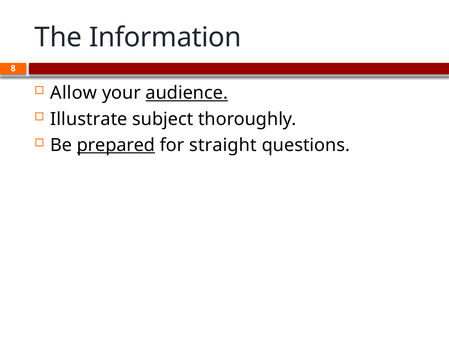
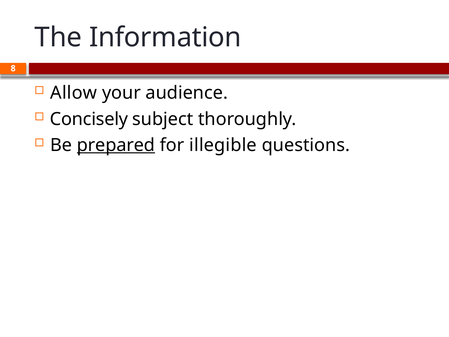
audience underline: present -> none
Illustrate: Illustrate -> Concisely
straight: straight -> illegible
